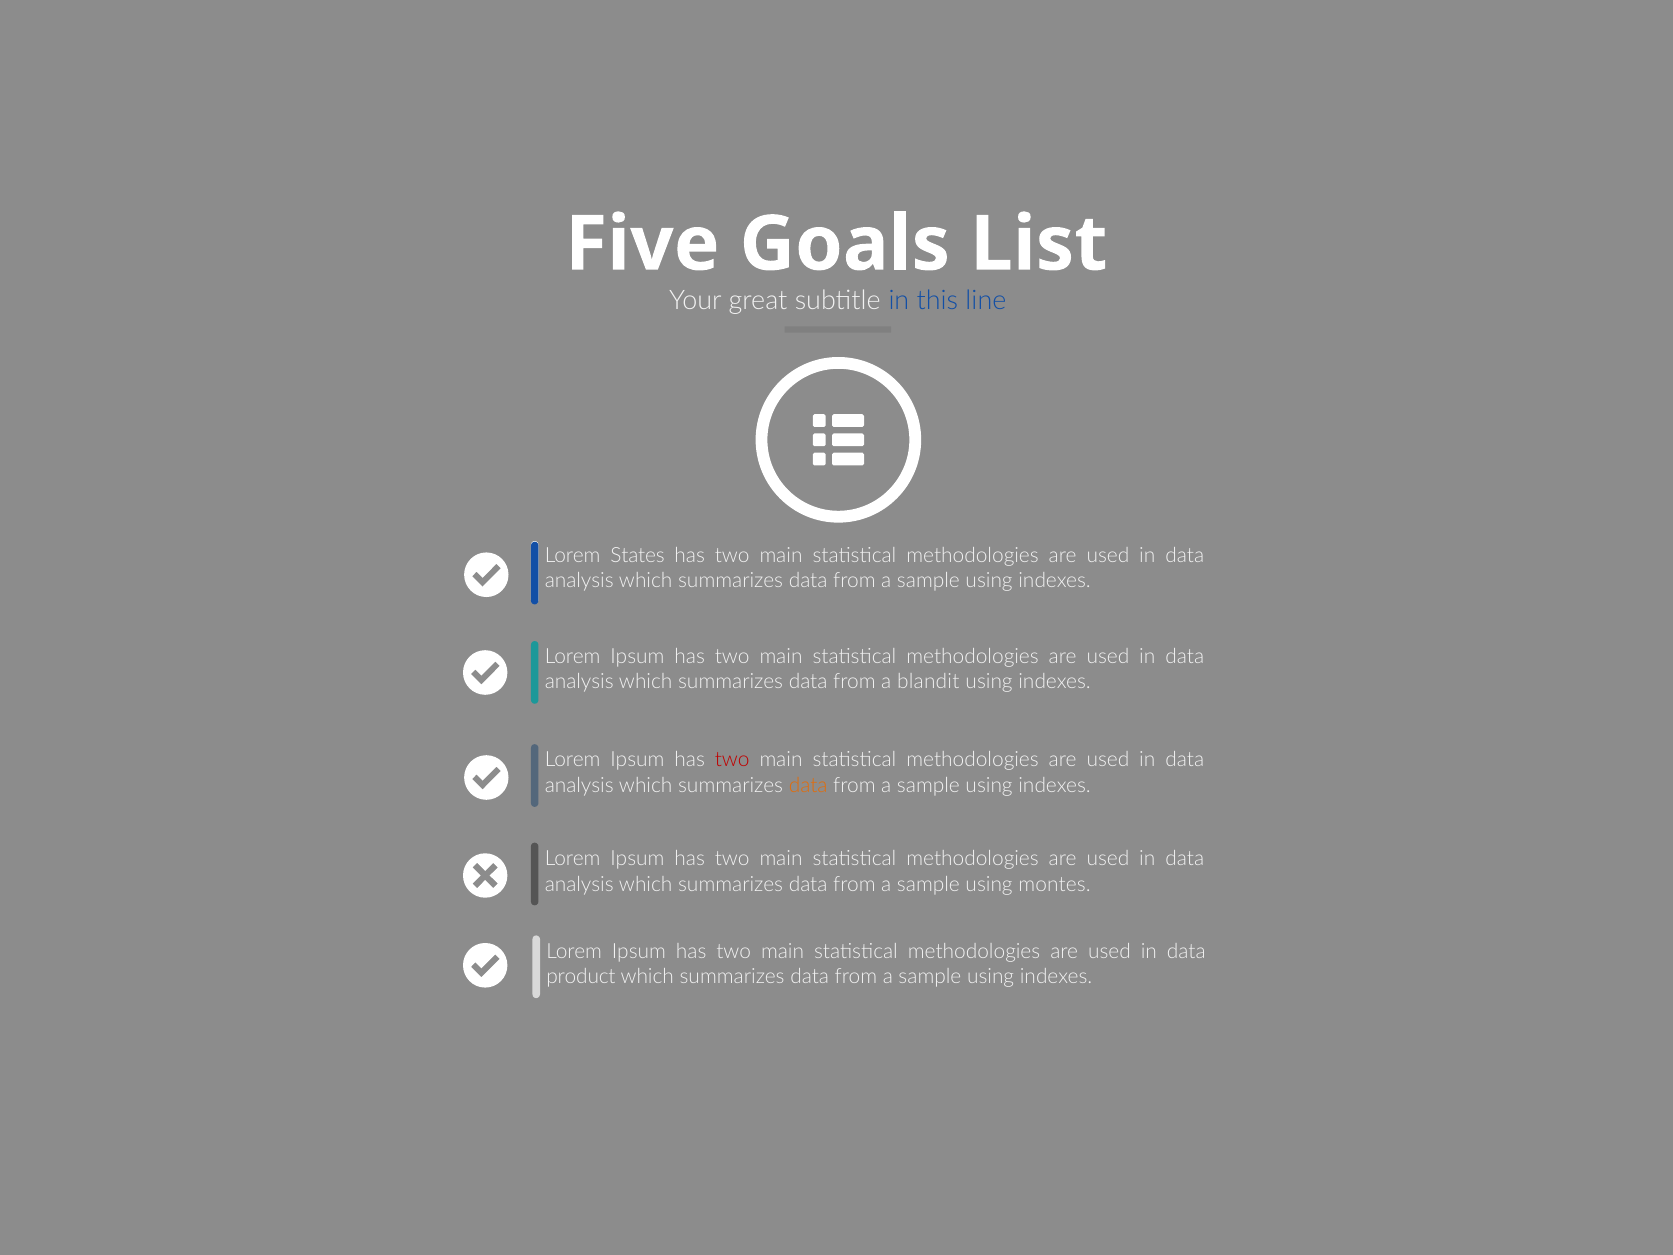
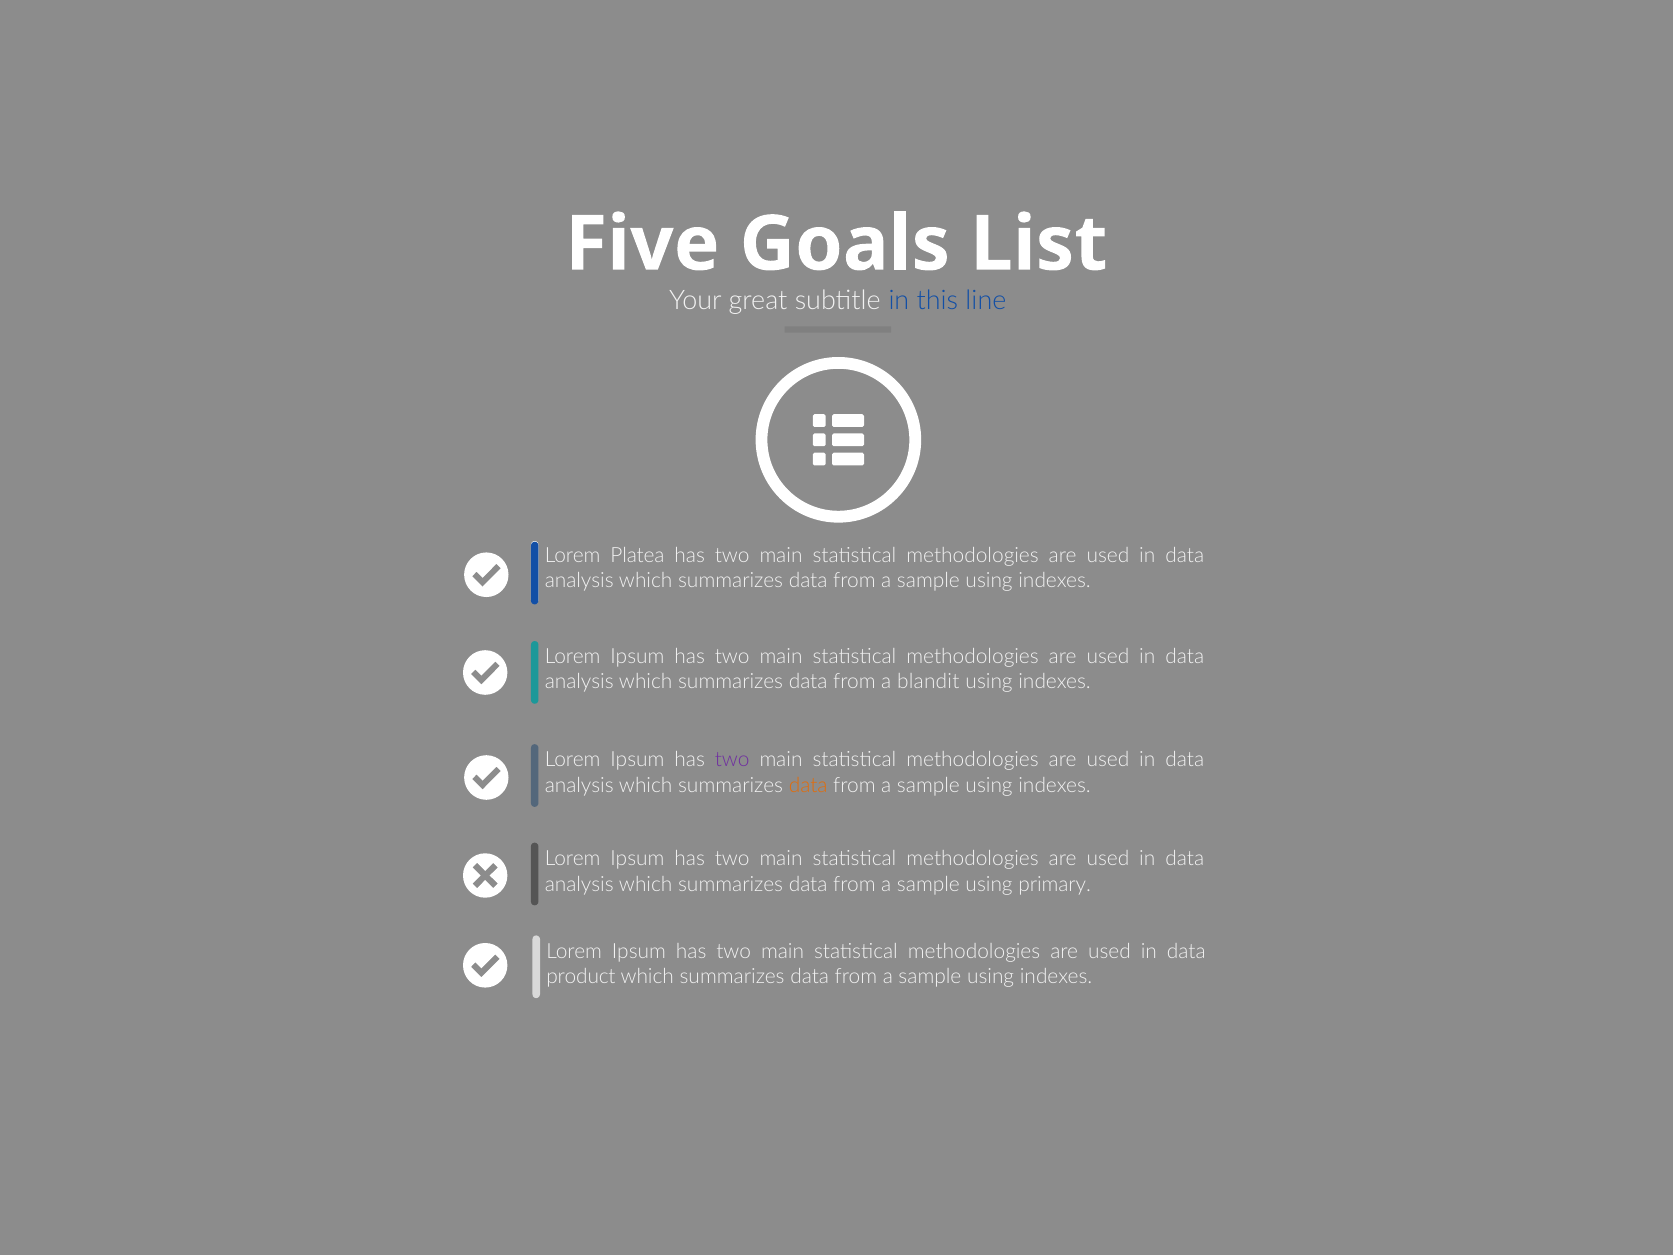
States: States -> Platea
two at (732, 760) colour: red -> purple
montes: montes -> primary
